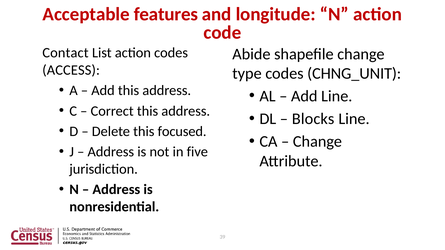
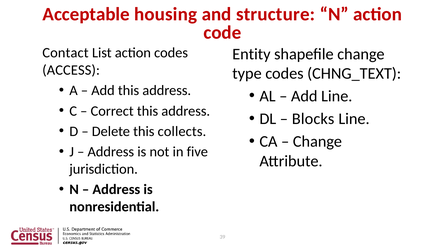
features: features -> housing
longitude: longitude -> structure
Abide: Abide -> Entity
CHNG_UNIT: CHNG_UNIT -> CHNG_TEXT
focused: focused -> collects
